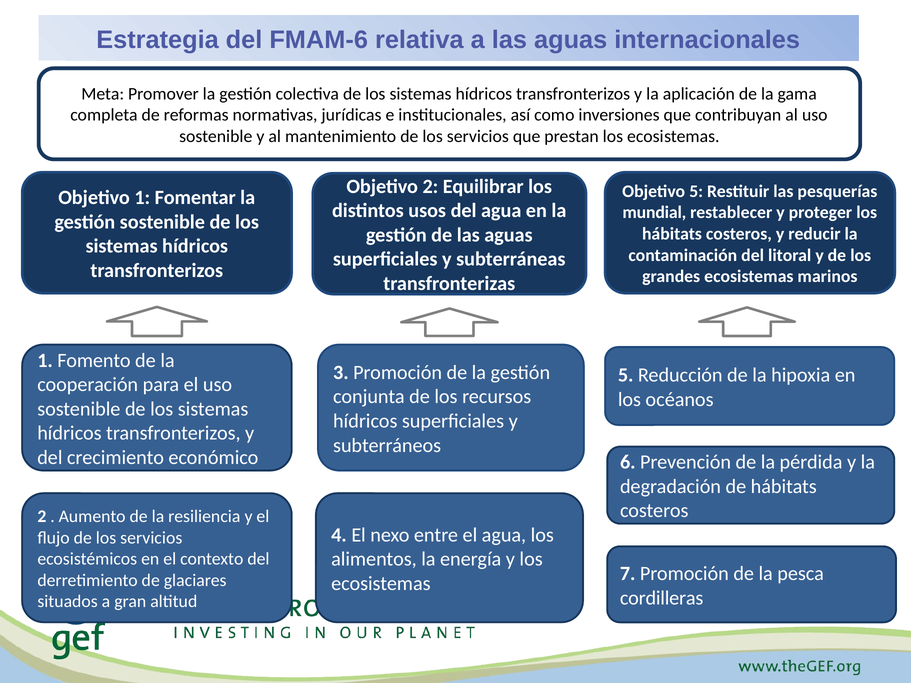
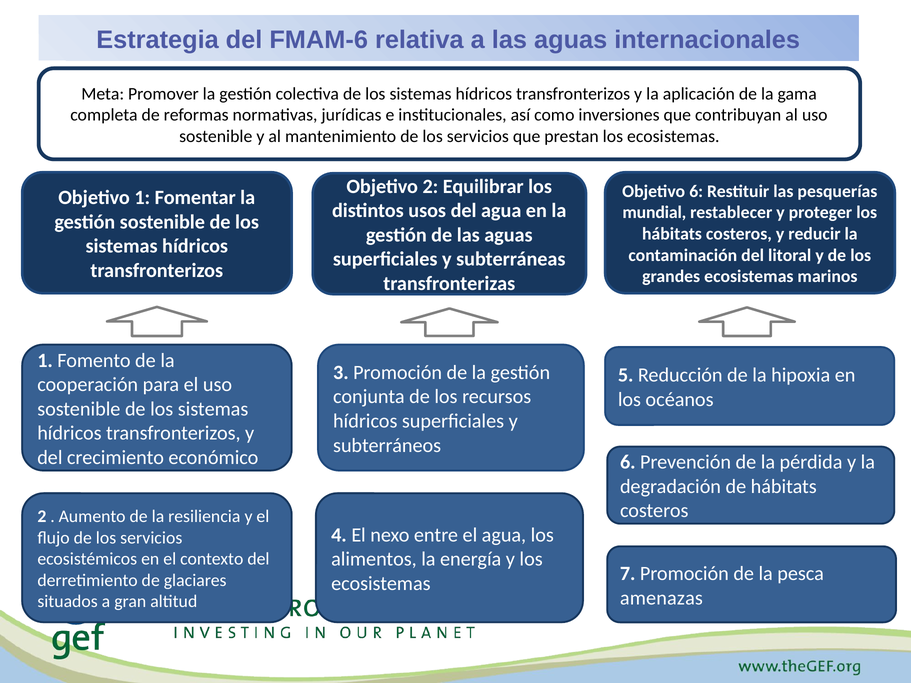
Objetivo 5: 5 -> 6
cordilleras: cordilleras -> amenazas
